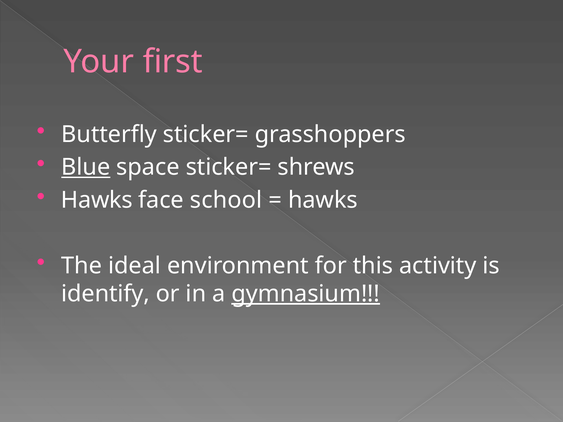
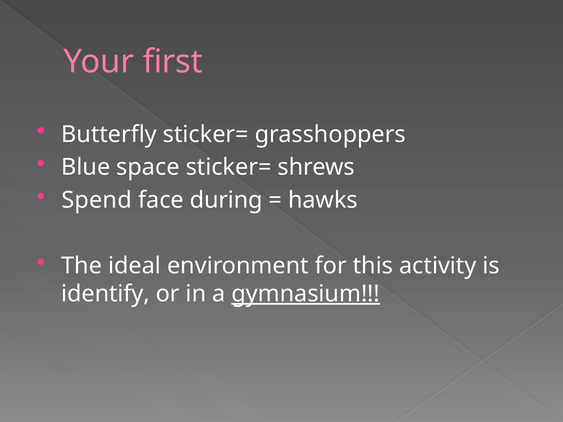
Blue underline: present -> none
Hawks at (97, 200): Hawks -> Spend
school: school -> during
